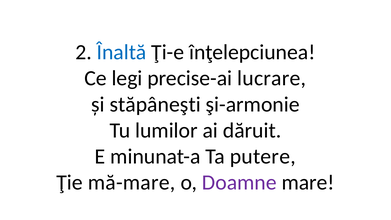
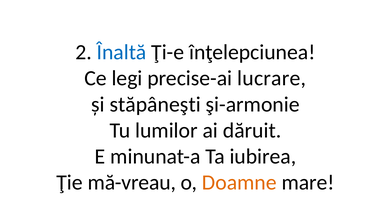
putere: putere -> iubirea
mă-mare: mă-mare -> mă-vreau
Doamne colour: purple -> orange
